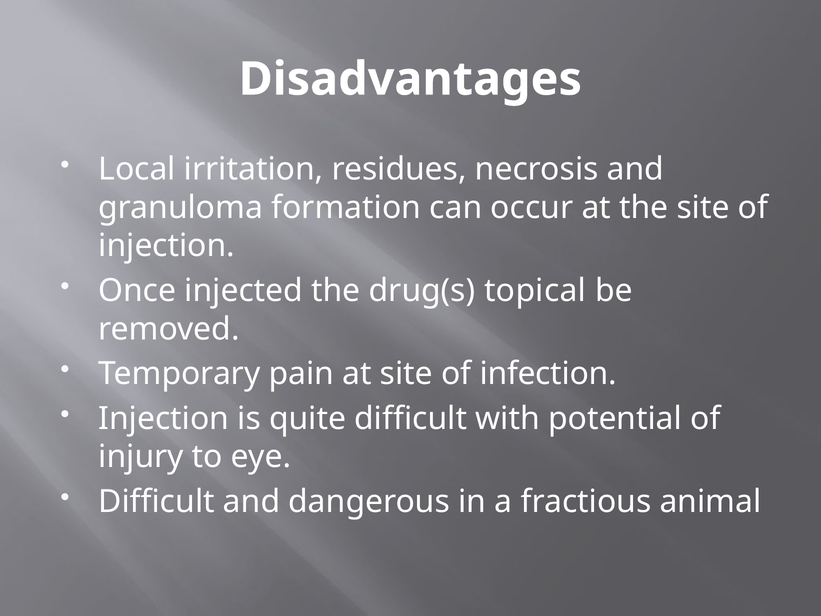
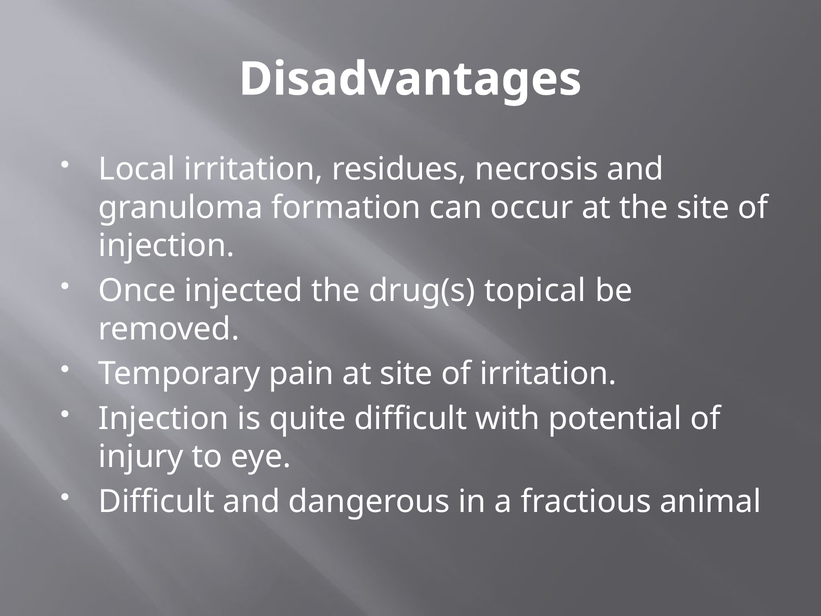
of infection: infection -> irritation
